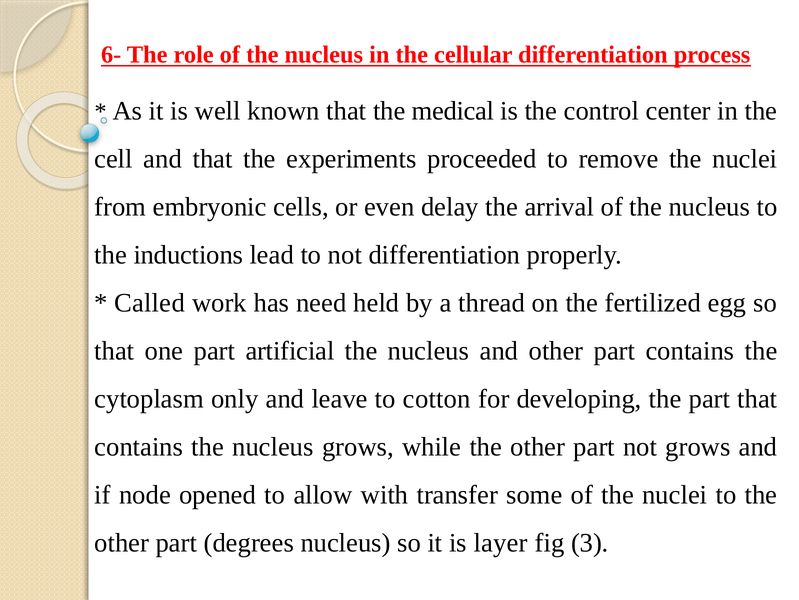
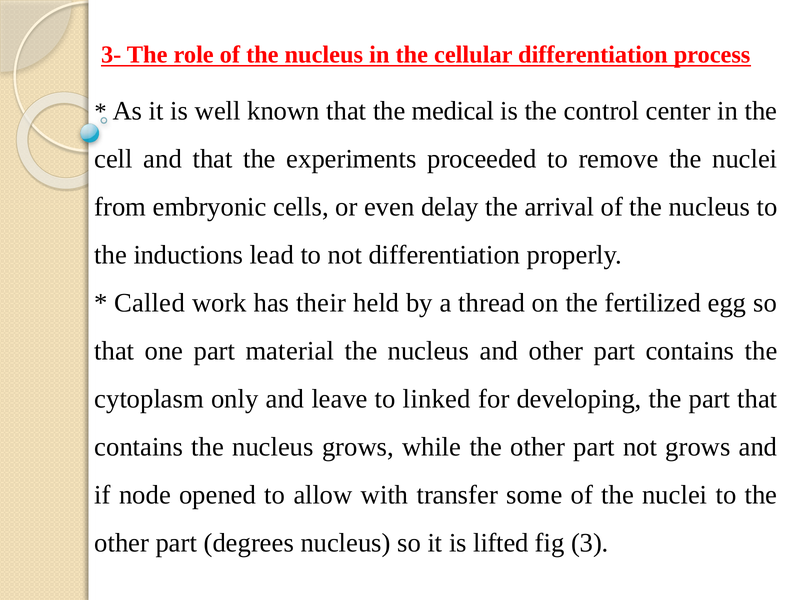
6-: 6- -> 3-
need: need -> their
artificial: artificial -> material
cotton: cotton -> linked
layer: layer -> lifted
